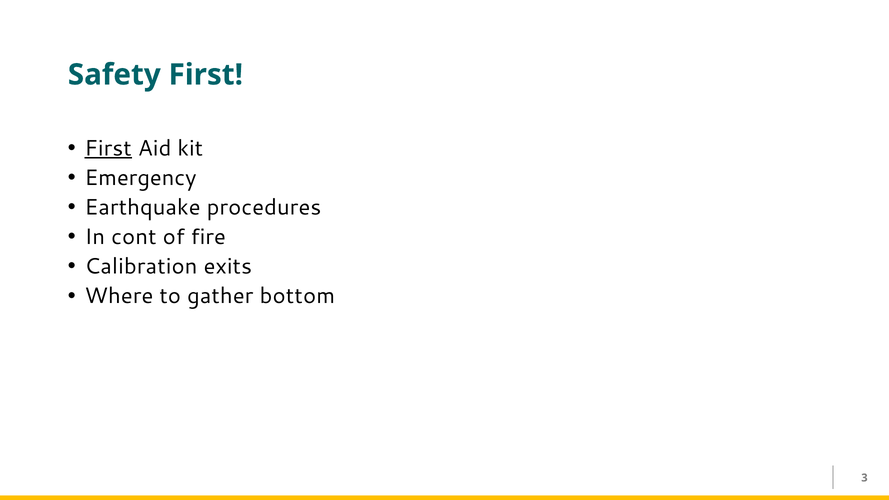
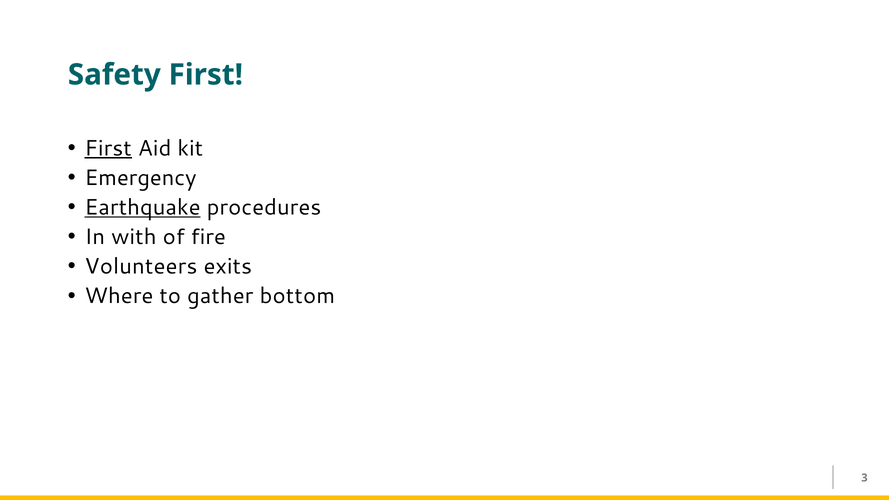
Earthquake underline: none -> present
cont: cont -> with
Calibration: Calibration -> Volunteers
